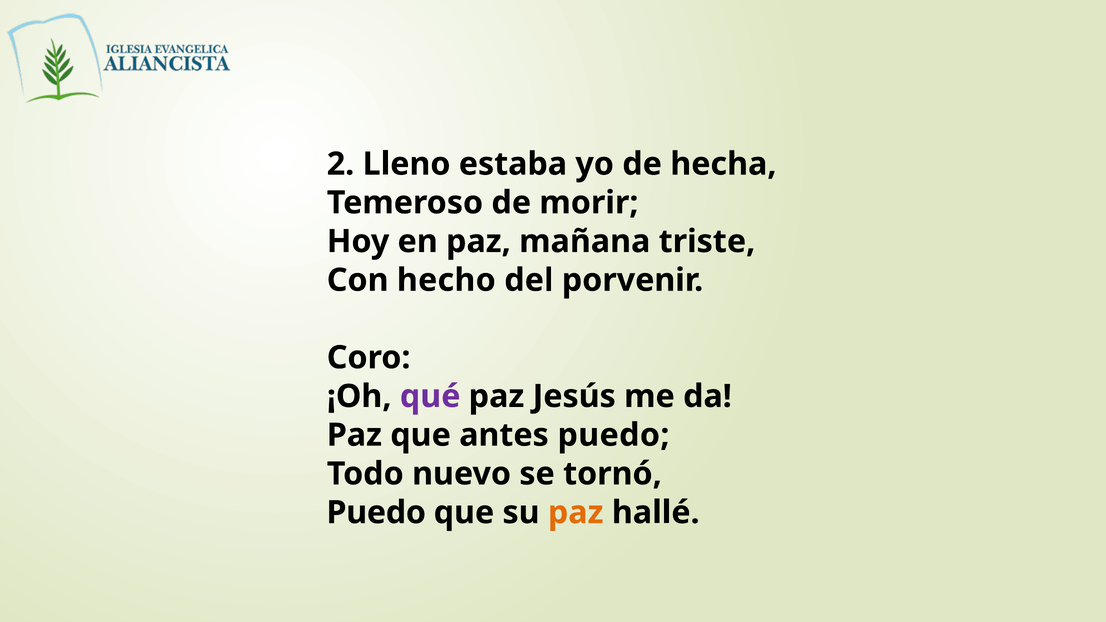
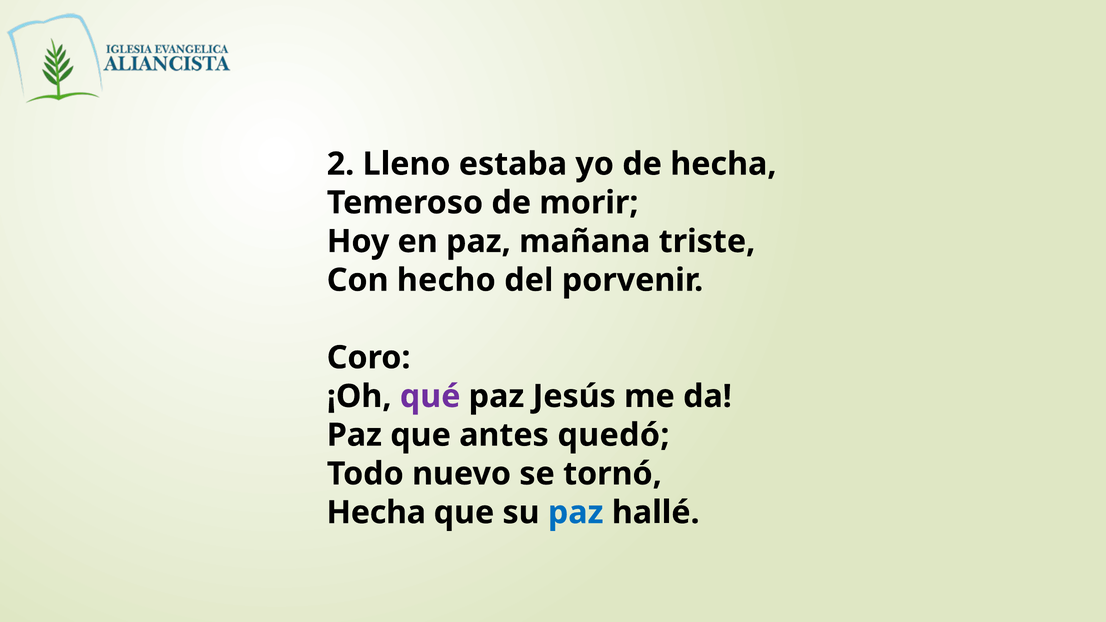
antes puedo: puedo -> quedó
Puedo at (376, 513): Puedo -> Hecha
paz at (576, 513) colour: orange -> blue
